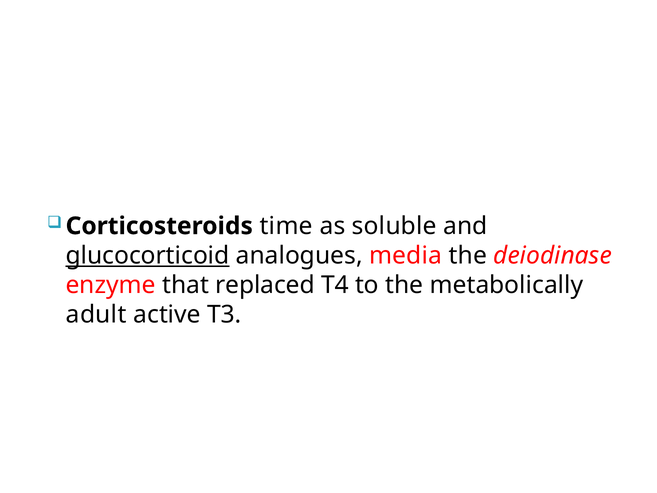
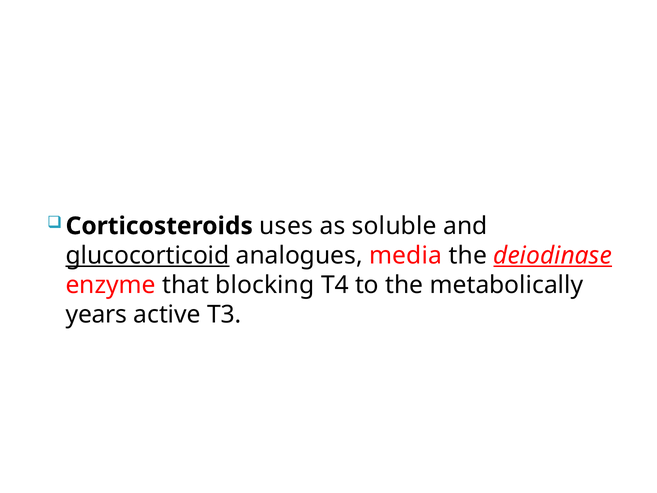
time: time -> uses
deiodinase underline: none -> present
replaced: replaced -> blocking
adult: adult -> years
